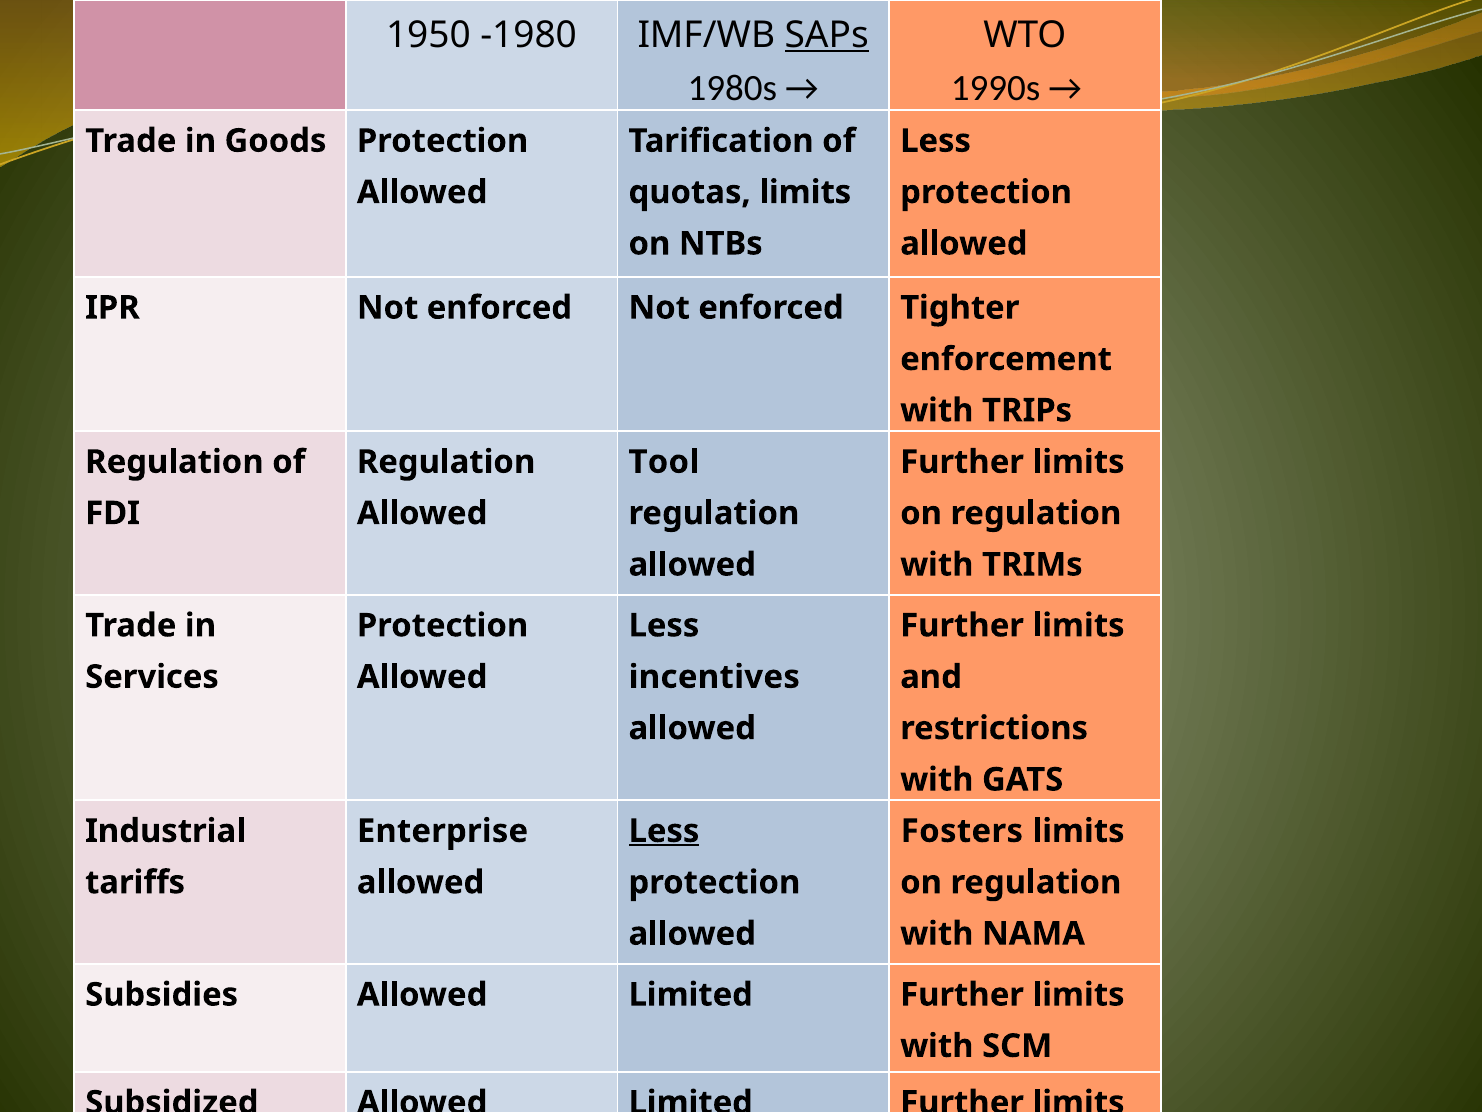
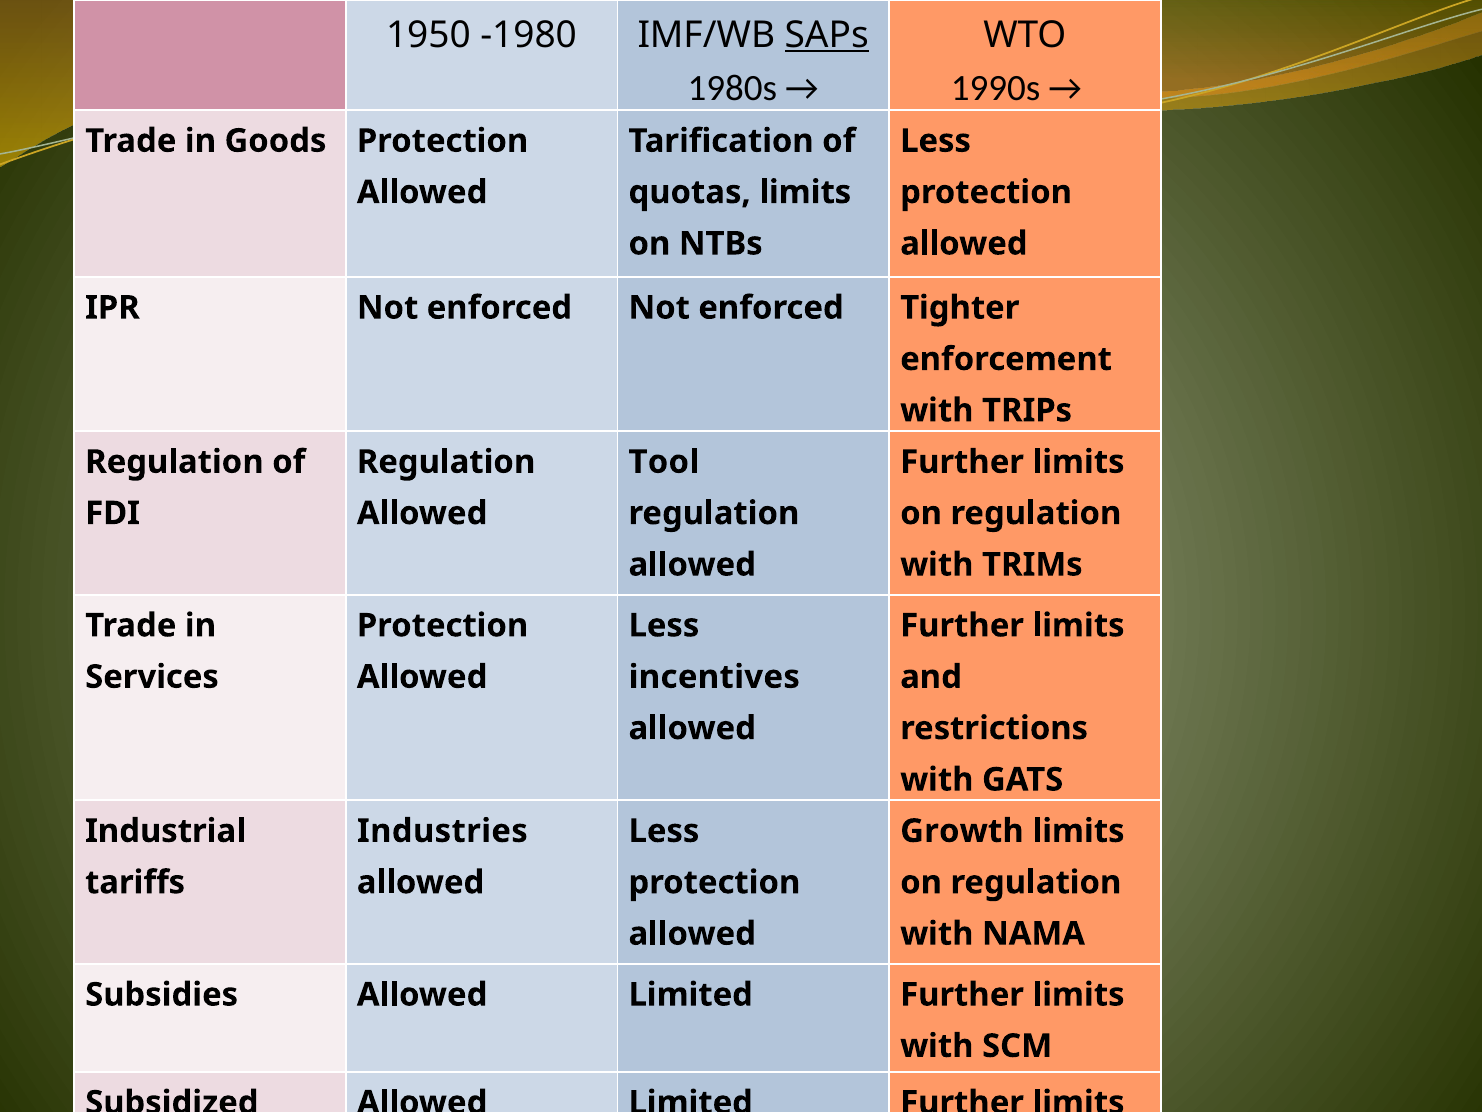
Enterprise: Enterprise -> Industries
Less at (664, 831) underline: present -> none
Fosters: Fosters -> Growth
